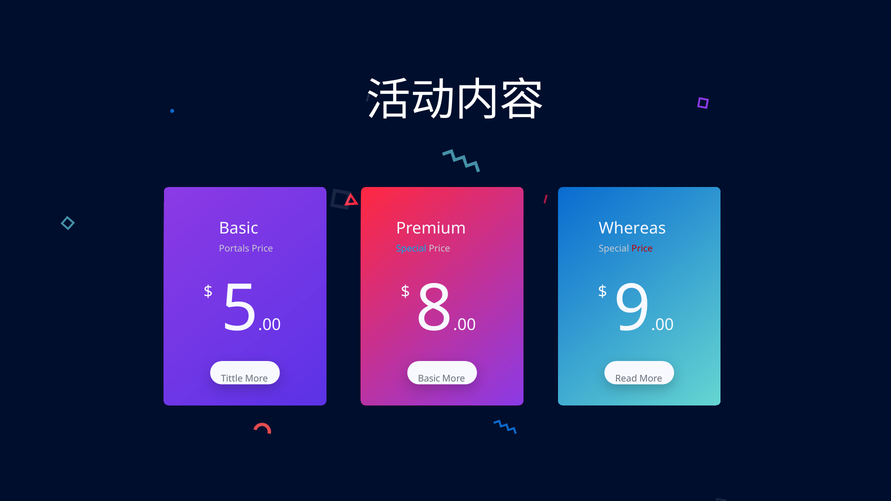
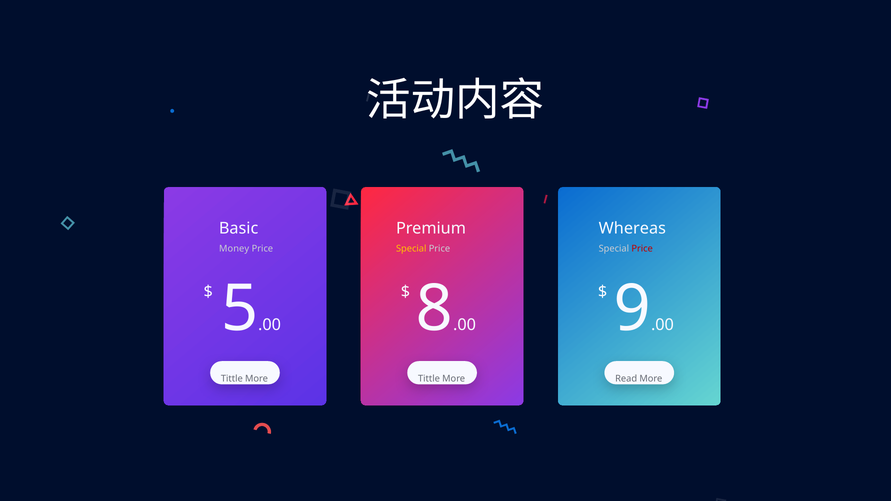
Portals: Portals -> Money
Special at (411, 249) colour: light blue -> yellow
Basic at (429, 379): Basic -> Tittle
